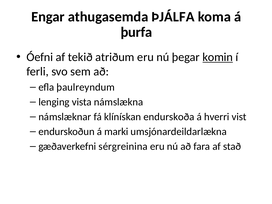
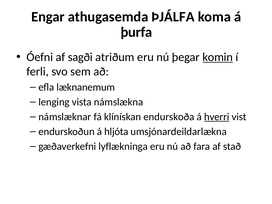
tekið: tekið -> sagði
þaulreyndum: þaulreyndum -> læknanemum
hverri underline: none -> present
marki: marki -> hljóta
sérgreinina: sérgreinina -> lyflækninga
